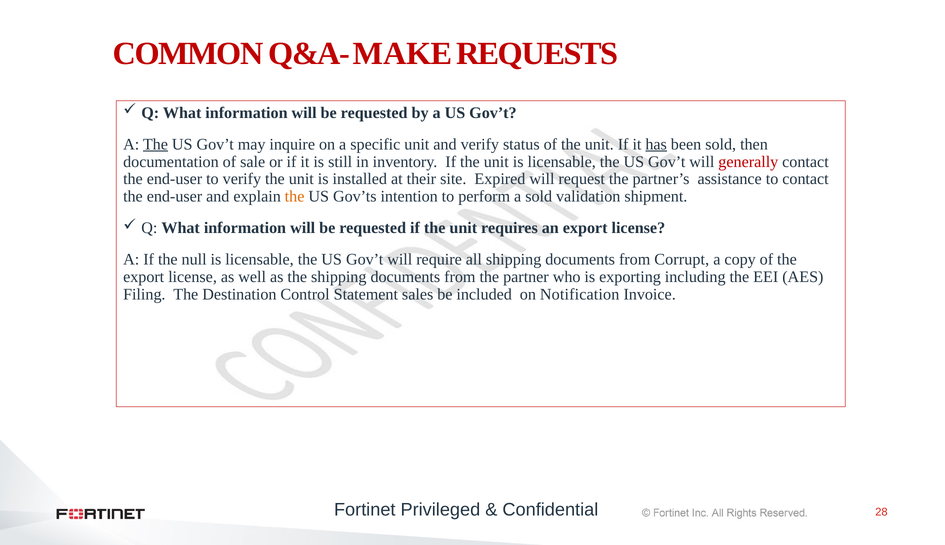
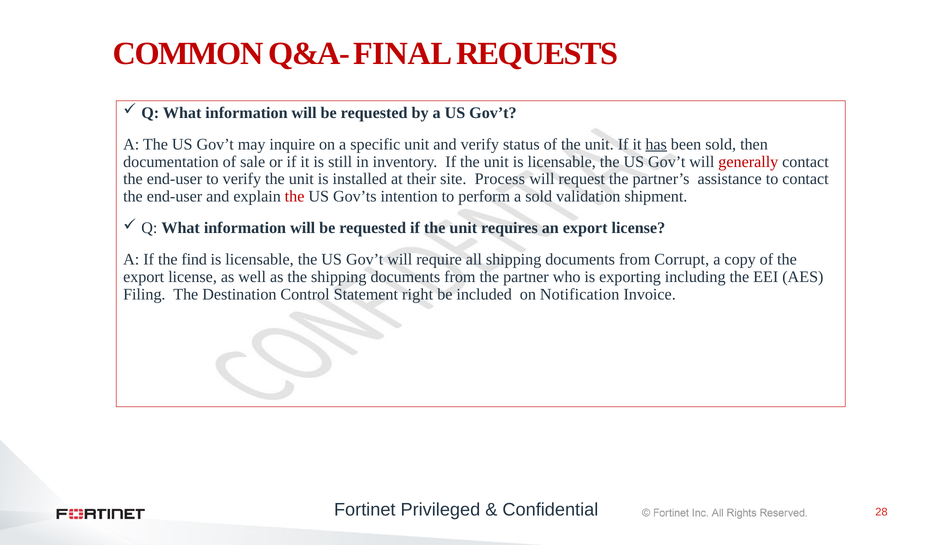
MAKE: MAKE -> FINAL
The at (155, 144) underline: present -> none
Expired: Expired -> Process
the at (295, 197) colour: orange -> red
null: null -> find
sales: sales -> right
